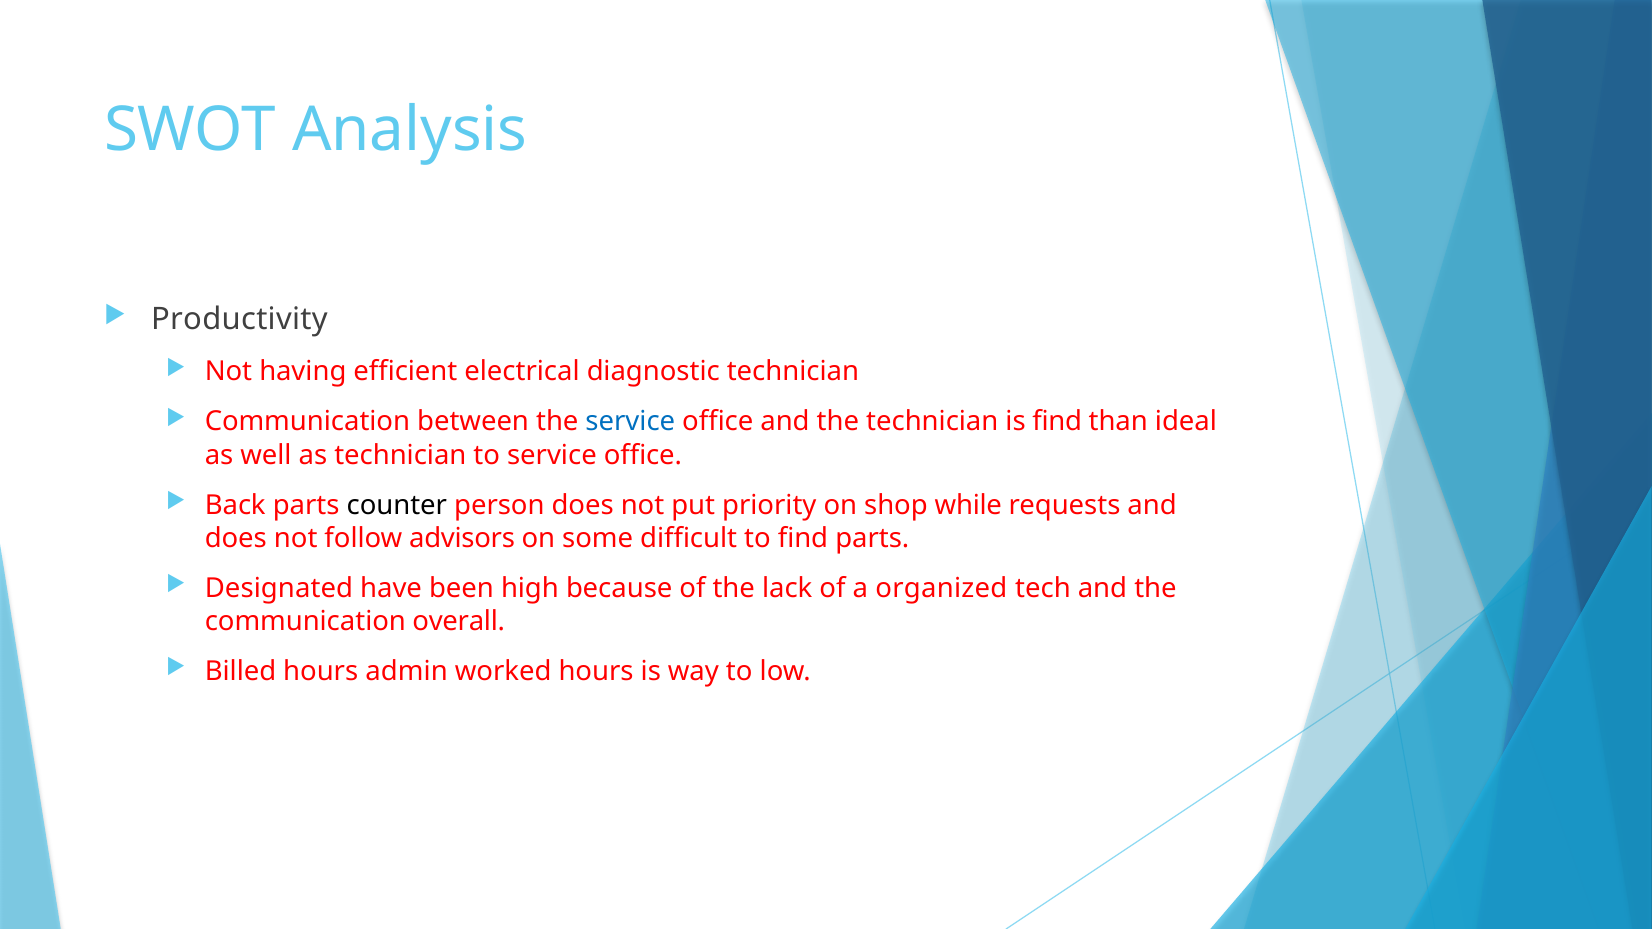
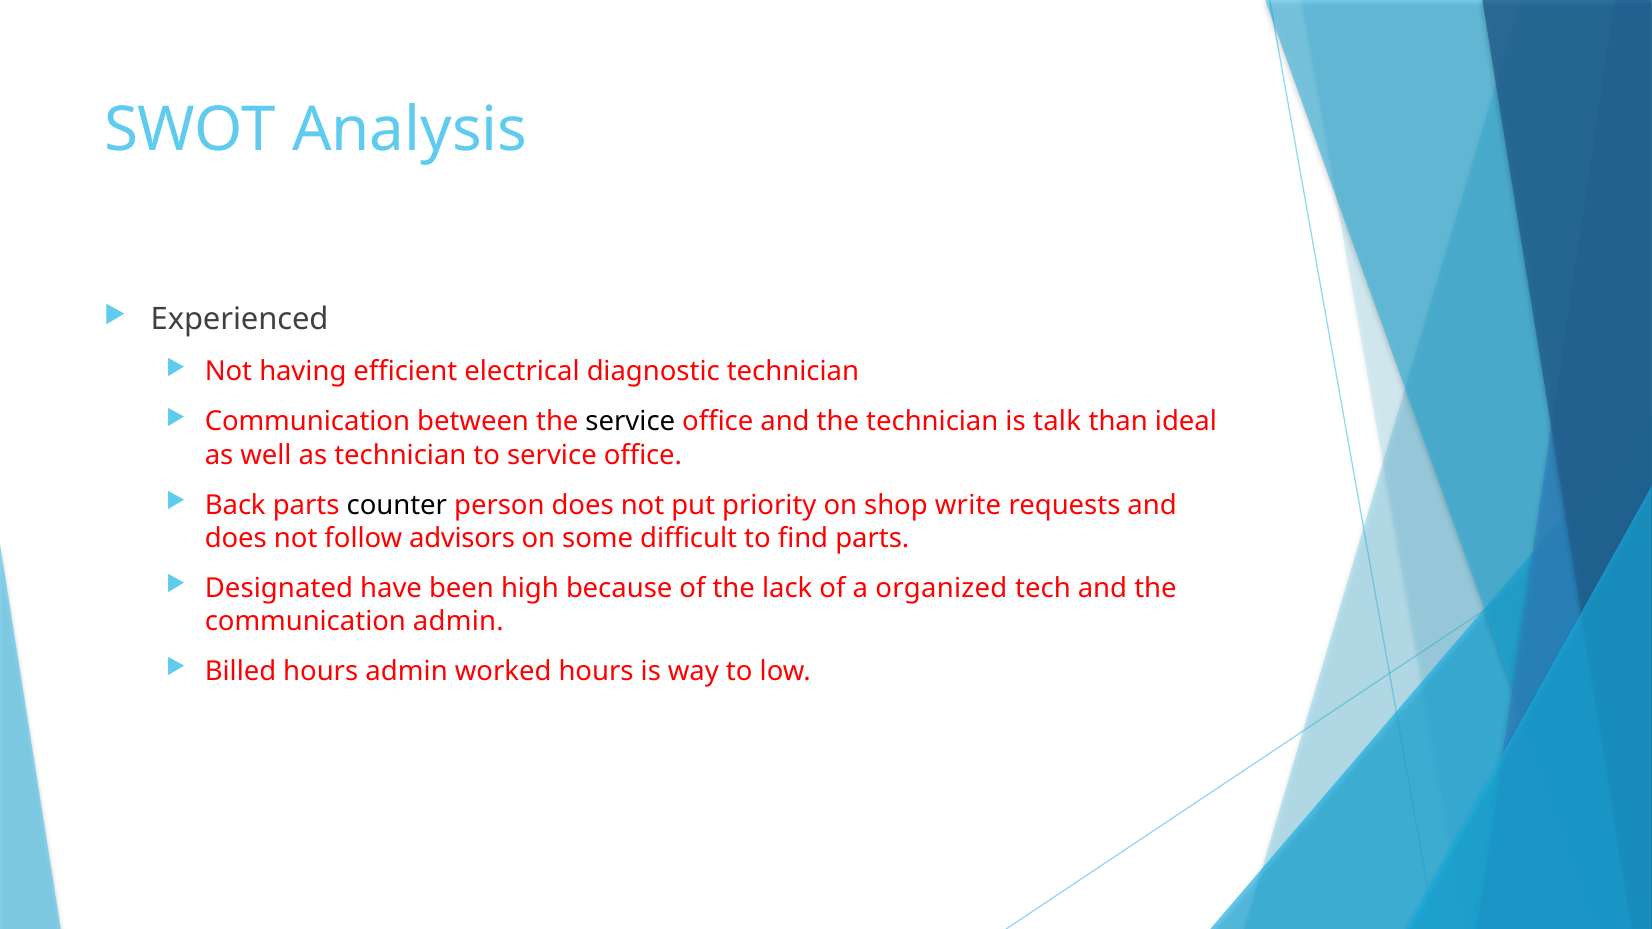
Productivity: Productivity -> Experienced
service at (630, 422) colour: blue -> black
is find: find -> talk
while: while -> write
communication overall: overall -> admin
